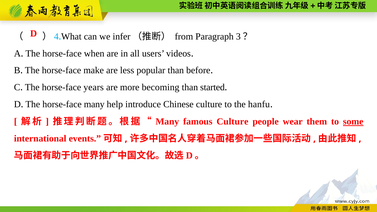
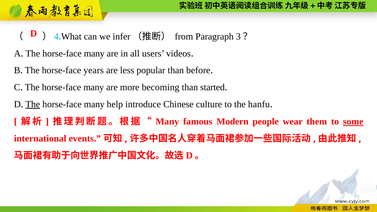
when at (94, 53): when -> many
make: make -> years
years at (94, 87): years -> many
The at (33, 104) underline: none -> present
famous Culture: Culture -> Modern
